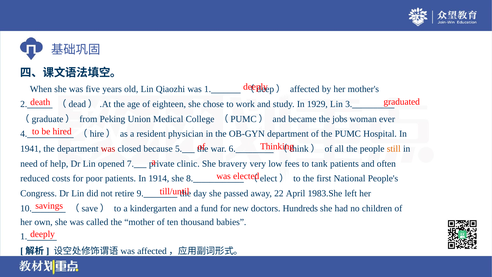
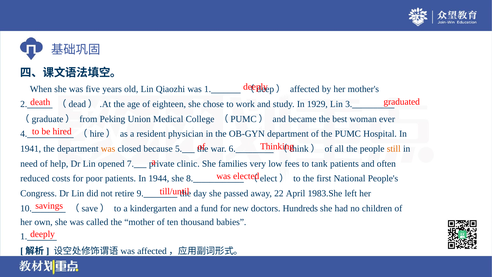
jobs: jobs -> best
was at (108, 149) colour: red -> orange
bravery: bravery -> families
1914: 1914 -> 1944
